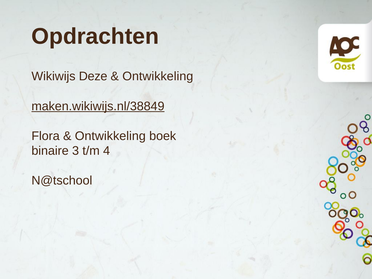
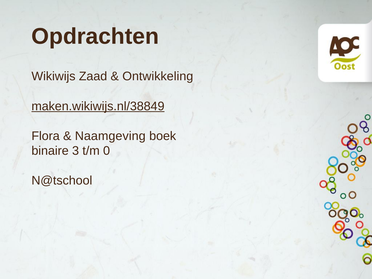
Deze: Deze -> Zaad
Ontwikkeling at (110, 136): Ontwikkeling -> Naamgeving
4: 4 -> 0
